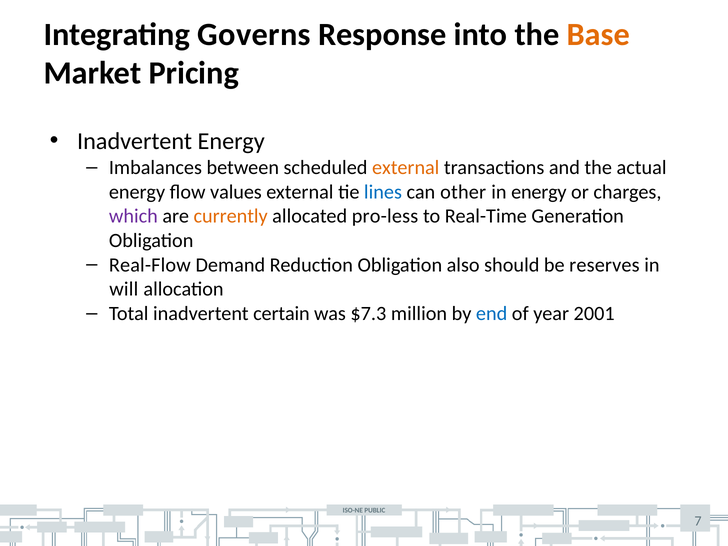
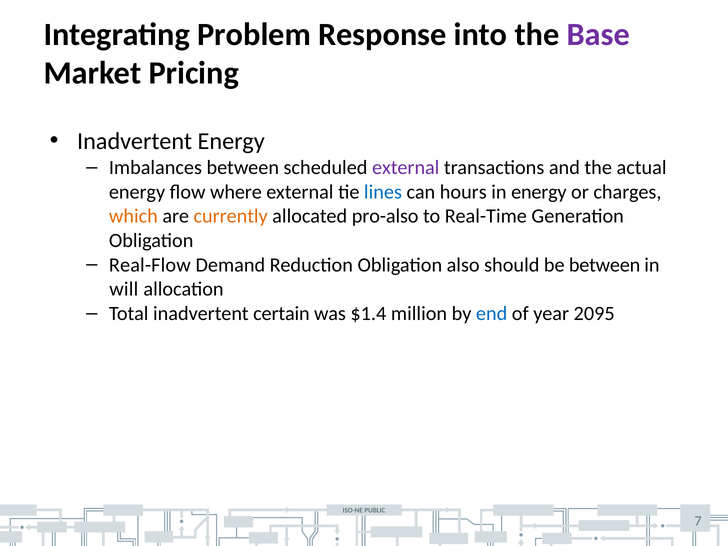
Governs: Governs -> Problem
Base colour: orange -> purple
external at (406, 168) colour: orange -> purple
values: values -> where
other: other -> hours
which colour: purple -> orange
pro-less: pro-less -> pro-also
be reserves: reserves -> between
$7.3: $7.3 -> $1.4
2001: 2001 -> 2095
